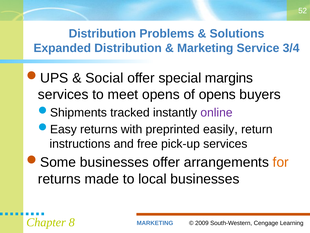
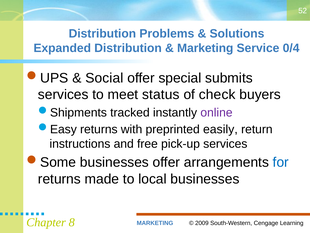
3/4: 3/4 -> 0/4
margins: margins -> submits
meet opens: opens -> status
of opens: opens -> check
for colour: orange -> blue
